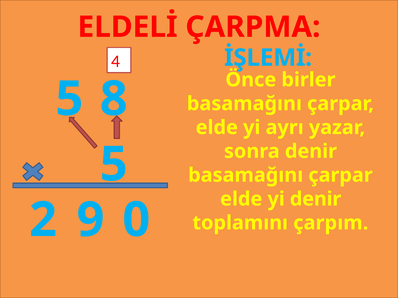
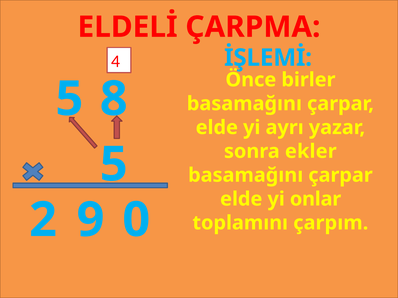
sonra denir: denir -> ekler
yi denir: denir -> onlar
